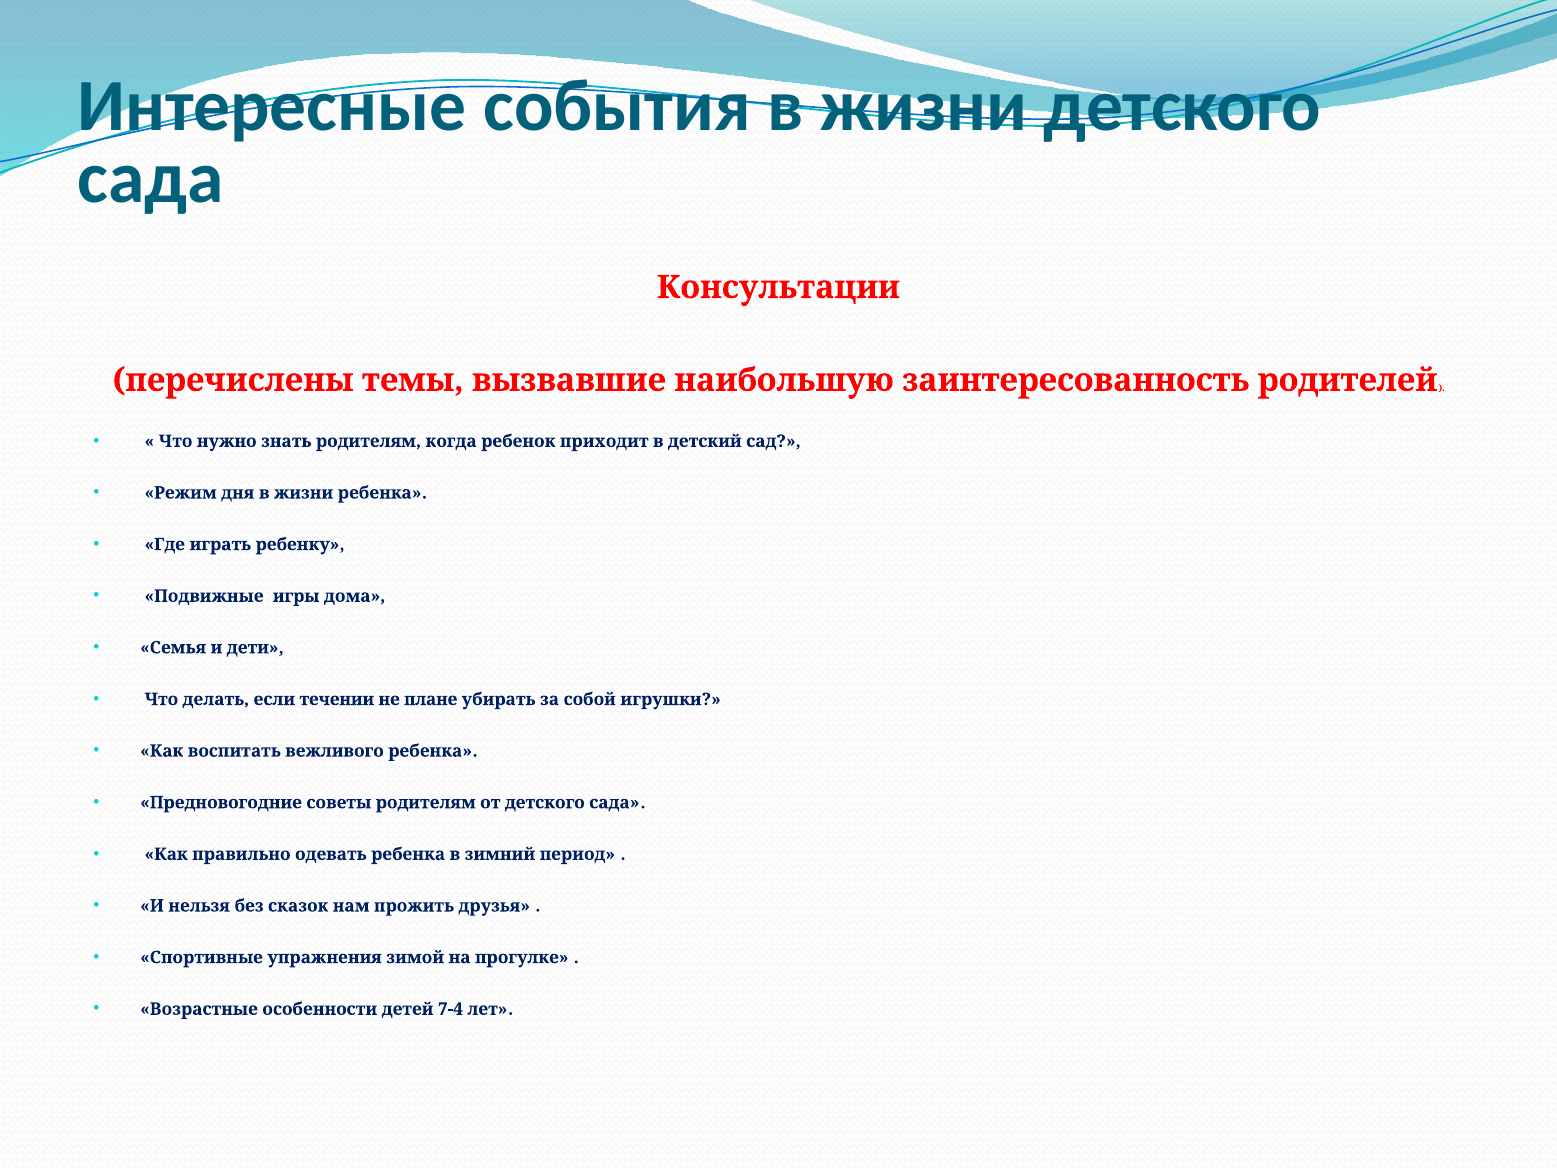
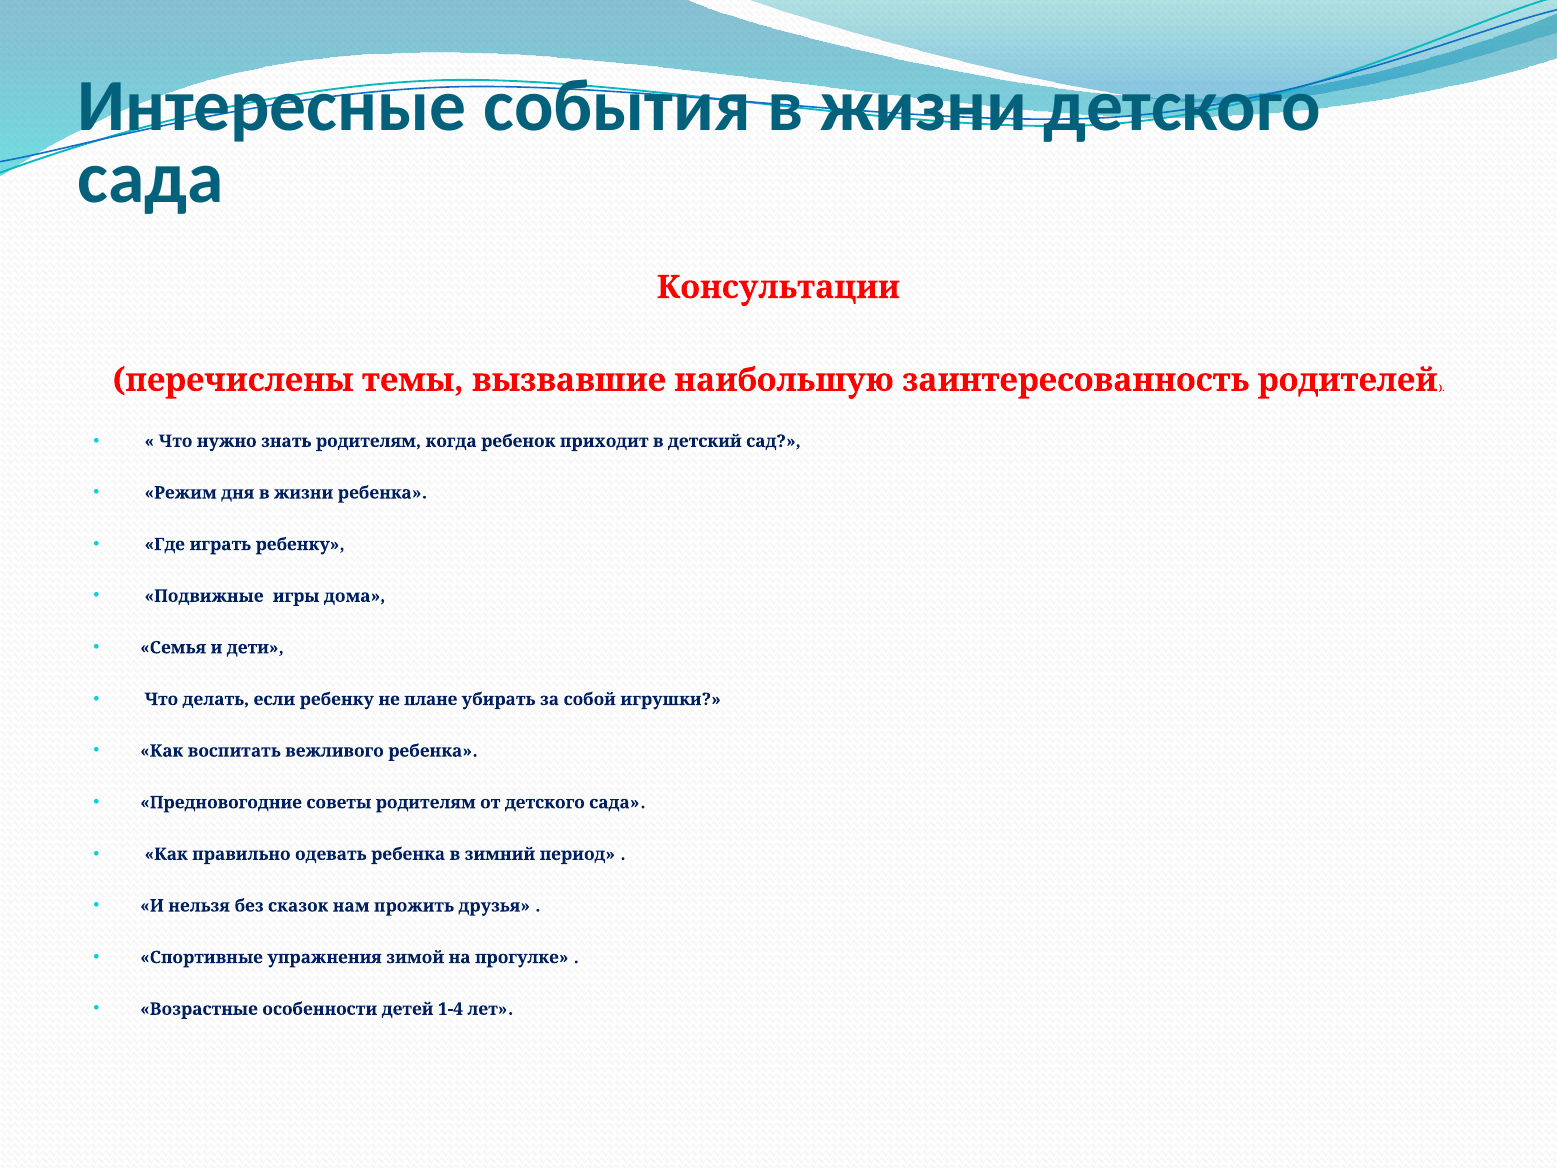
если течении: течении -> ребенку
7-4: 7-4 -> 1-4
